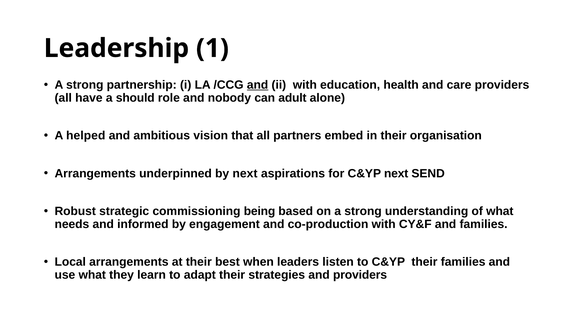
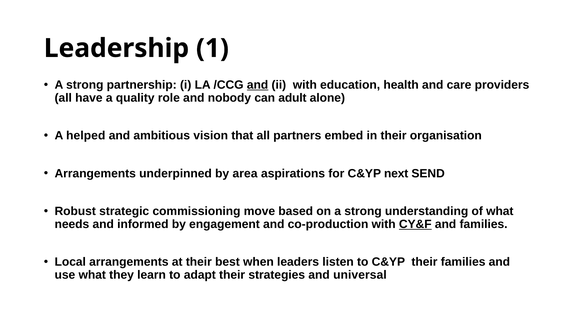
should: should -> quality
by next: next -> area
being: being -> move
CY&F underline: none -> present
and providers: providers -> universal
